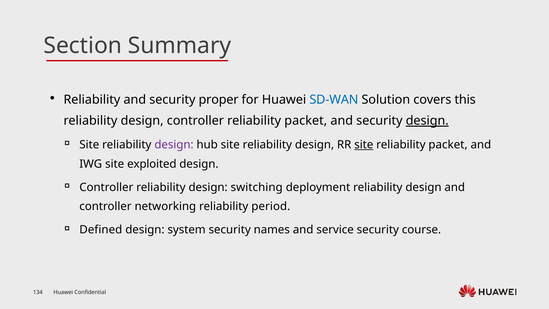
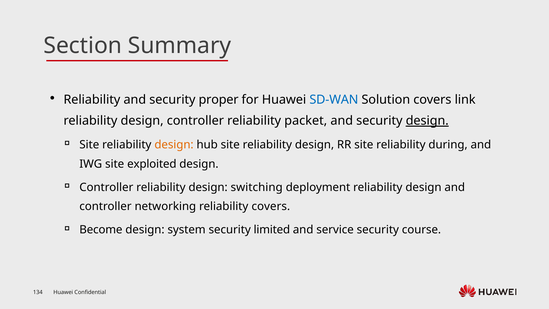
this: this -> link
design at (174, 145) colour: purple -> orange
site at (364, 145) underline: present -> none
packet at (448, 145): packet -> during
reliability period: period -> covers
Defined: Defined -> Become
names: names -> limited
